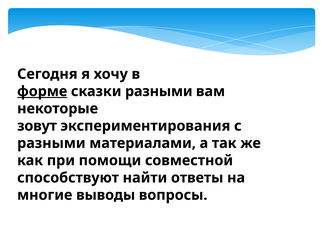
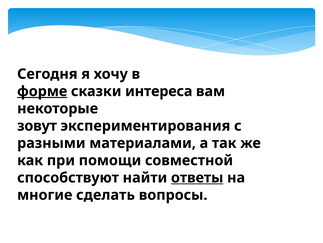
сказки разными: разными -> интереса
ответы underline: none -> present
выводы: выводы -> сделать
